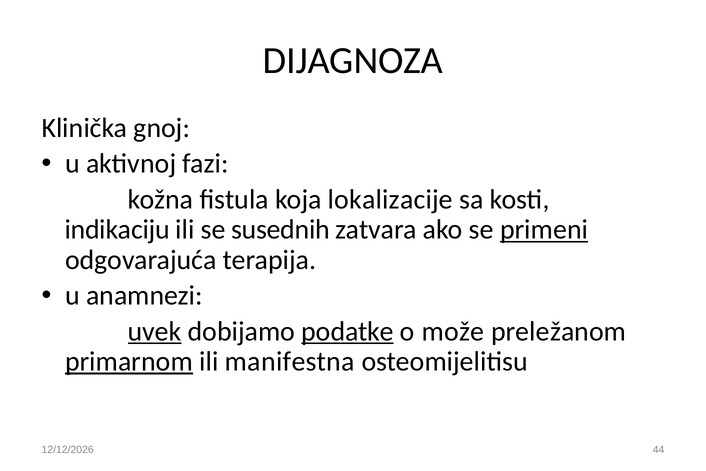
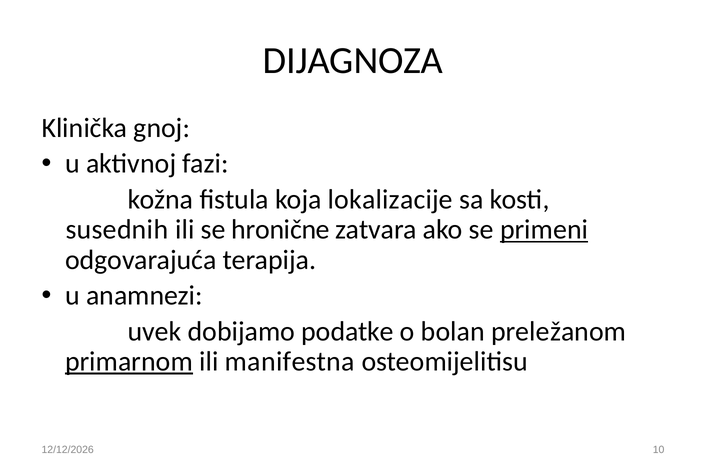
indikaciju: indikaciju -> susednih
susednih: susednih -> hronične
uvek underline: present -> none
podatke underline: present -> none
može: može -> bolan
44: 44 -> 10
